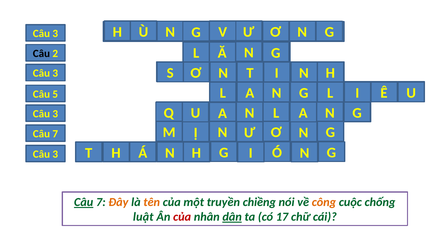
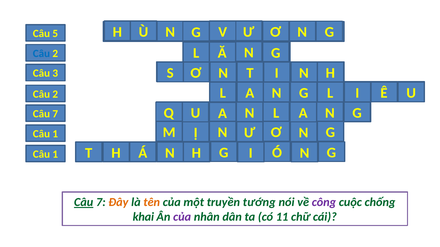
3 at (55, 34): 3 -> 5
Câu at (41, 54) colour: black -> blue
5 at (55, 94): 5 -> 2
3 at (55, 114): 3 -> 7
7 at (55, 134): 7 -> 1
3 at (55, 155): 3 -> 1
chiềng: chiềng -> tướng
công colour: orange -> purple
luật: luật -> khai
của at (182, 217) colour: red -> purple
dân underline: present -> none
17: 17 -> 11
